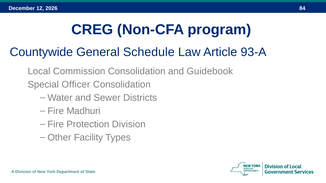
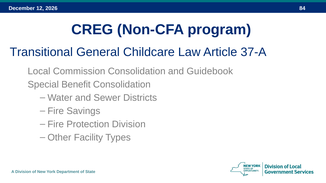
Countywide: Countywide -> Transitional
Schedule: Schedule -> Childcare
93-A: 93-A -> 37-A
Officer: Officer -> Benefit
Madhuri: Madhuri -> Savings
